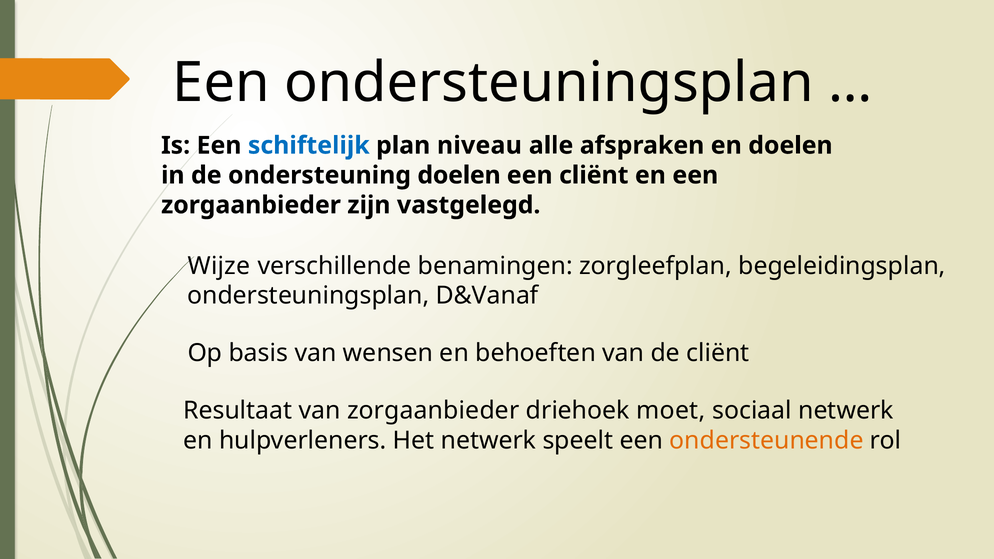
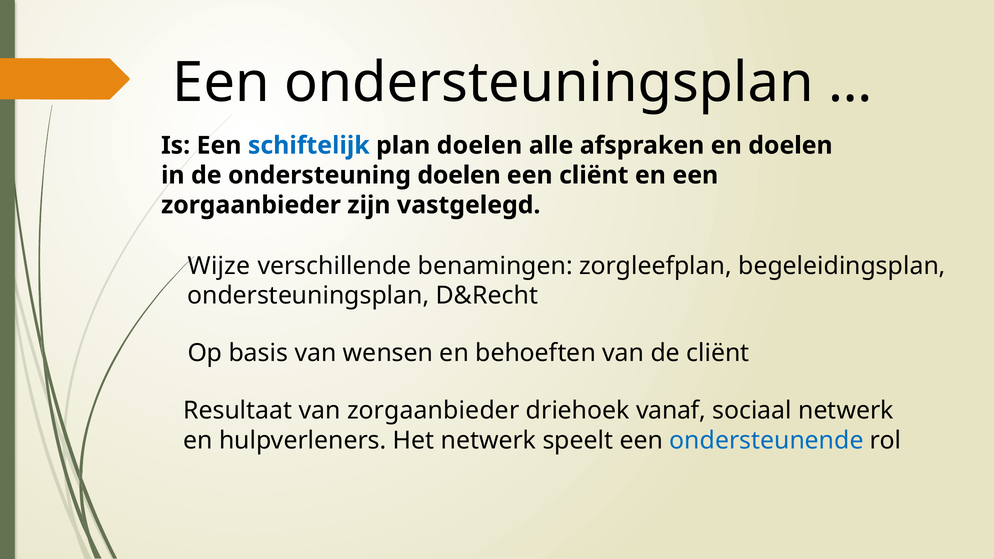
plan niveau: niveau -> doelen
D&Vanaf: D&Vanaf -> D&Recht
moet: moet -> vanaf
ondersteunende colour: orange -> blue
